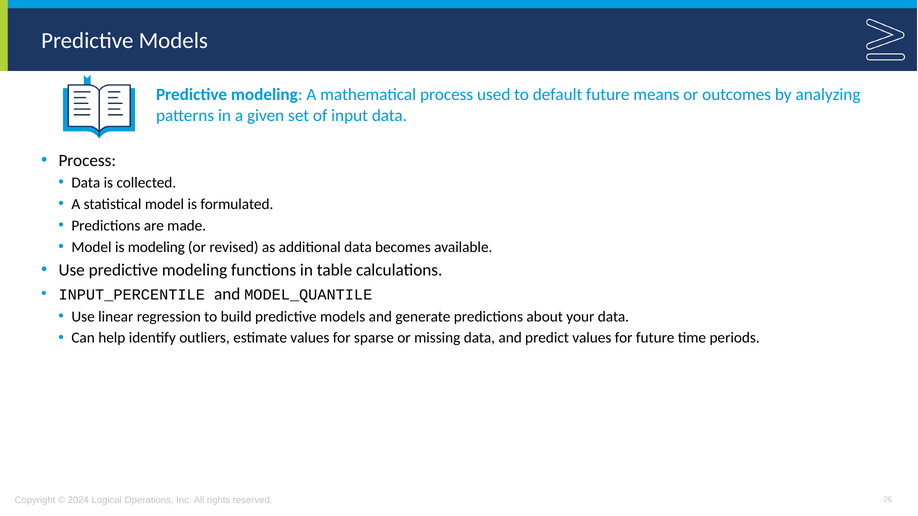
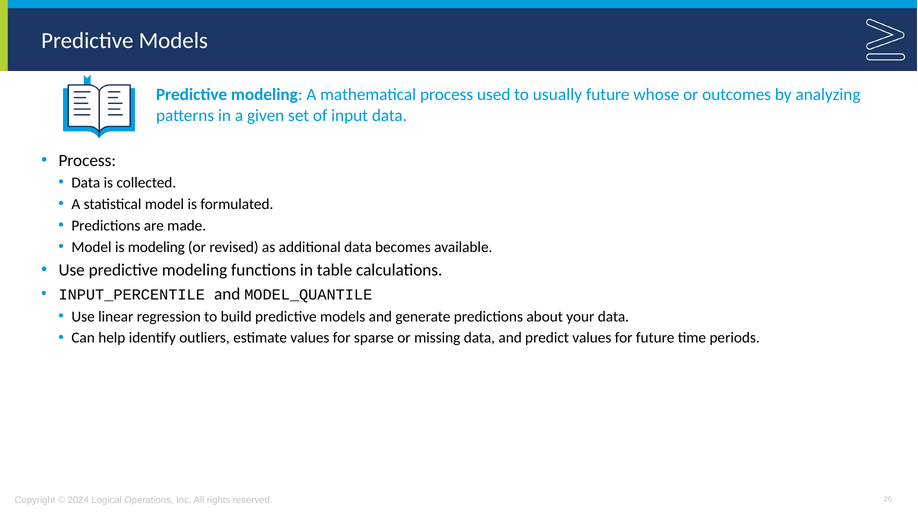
default: default -> usually
means: means -> whose
